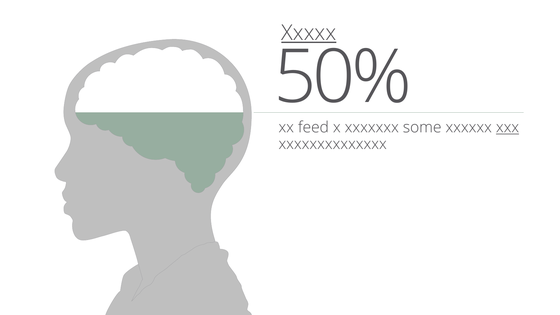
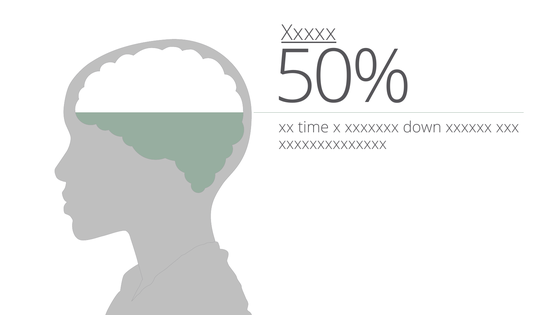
feed: feed -> time
some: some -> down
xxx underline: present -> none
